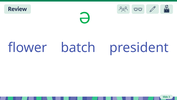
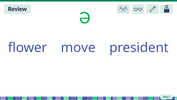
batch: batch -> move
